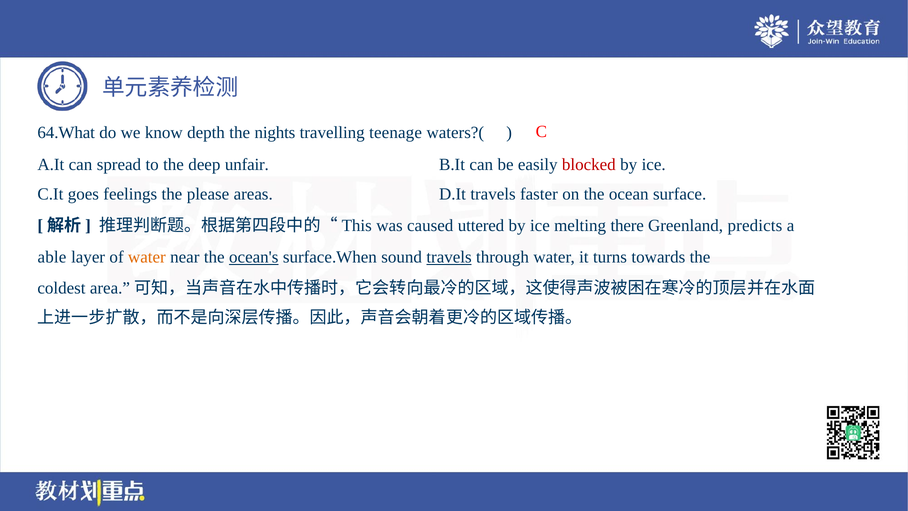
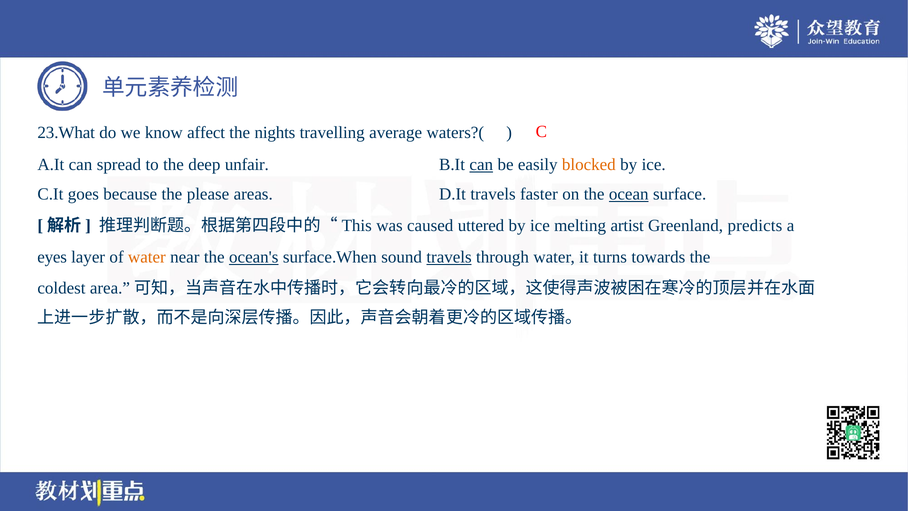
64.What: 64.What -> 23.What
depth: depth -> affect
teenage: teenage -> average
can at (481, 165) underline: none -> present
blocked colour: red -> orange
feelings: feelings -> because
ocean underline: none -> present
there: there -> artist
able: able -> eyes
